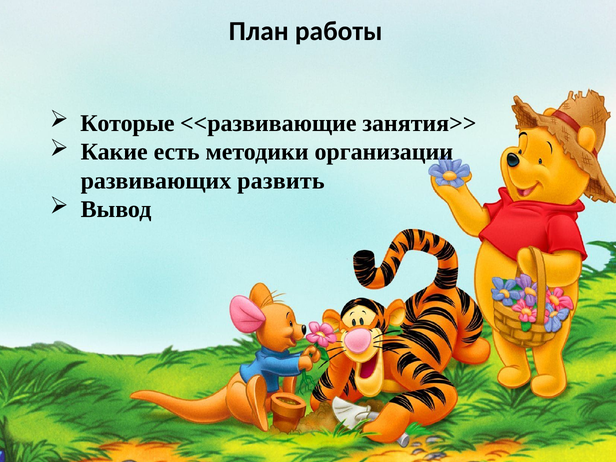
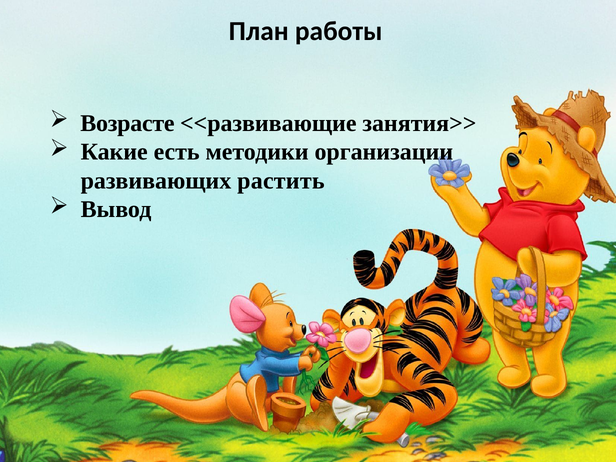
Которые: Которые -> Возрасте
развить: развить -> растить
